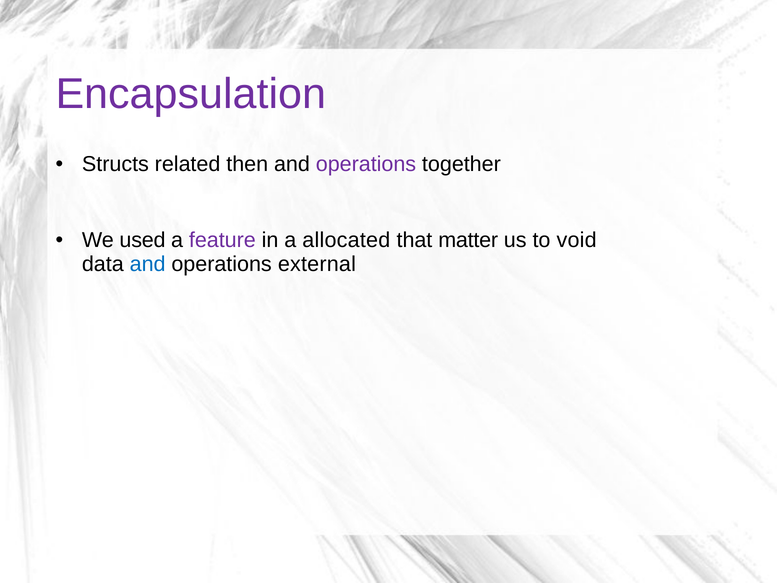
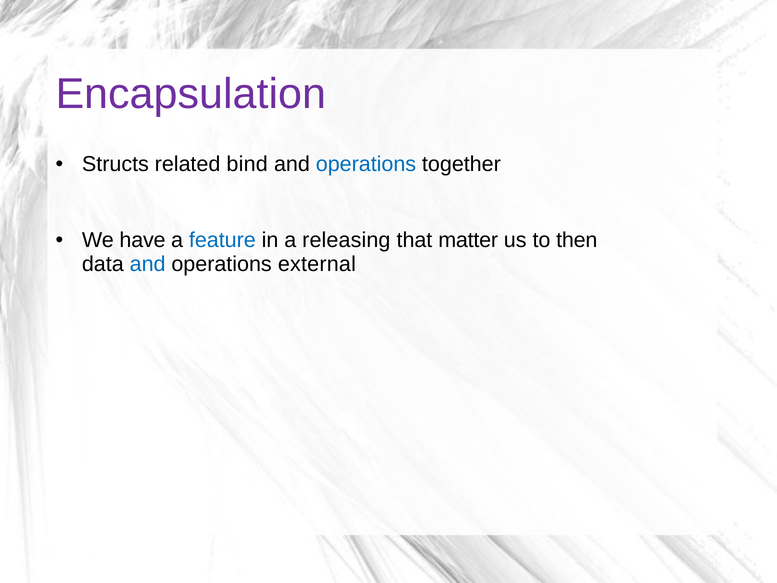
then: then -> bind
operations at (366, 164) colour: purple -> blue
used: used -> have
feature colour: purple -> blue
allocated: allocated -> releasing
void: void -> then
